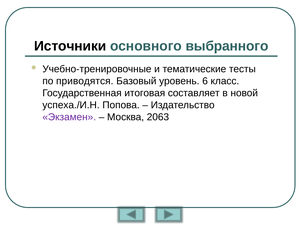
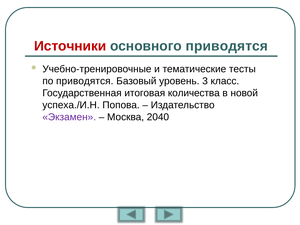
Источники colour: black -> red
основного выбранного: выбранного -> приводятся
6: 6 -> 3
составляет: составляет -> количества
2063: 2063 -> 2040
